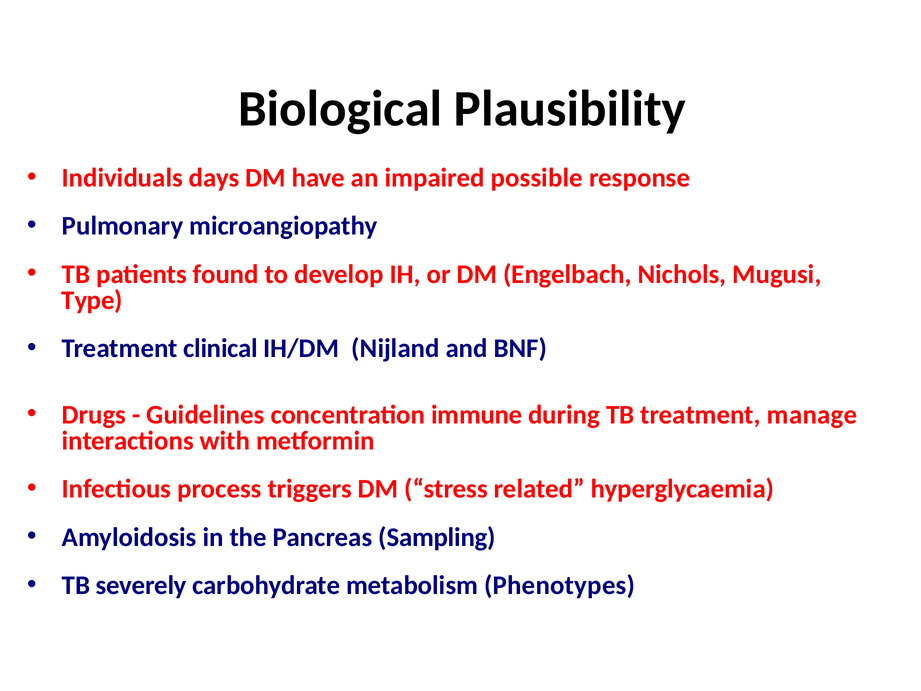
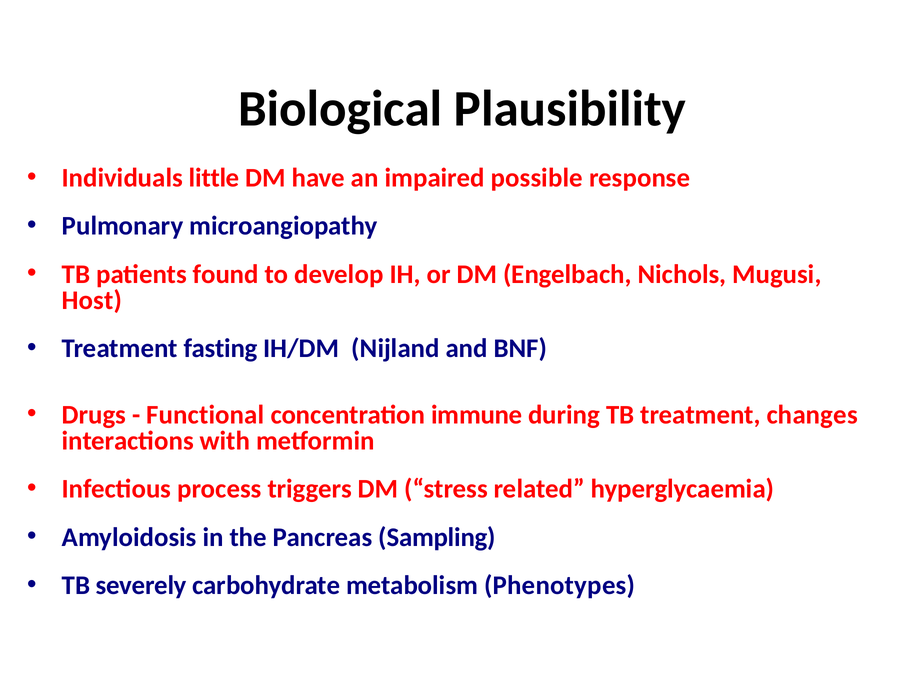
days: days -> little
Type: Type -> Host
clinical: clinical -> fasting
Guidelines: Guidelines -> Functional
manage: manage -> changes
